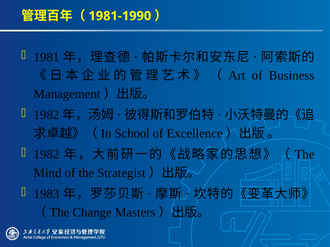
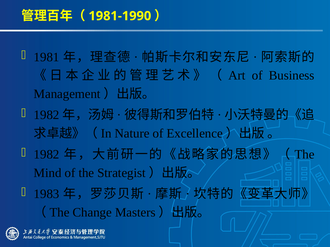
School: School -> Nature
